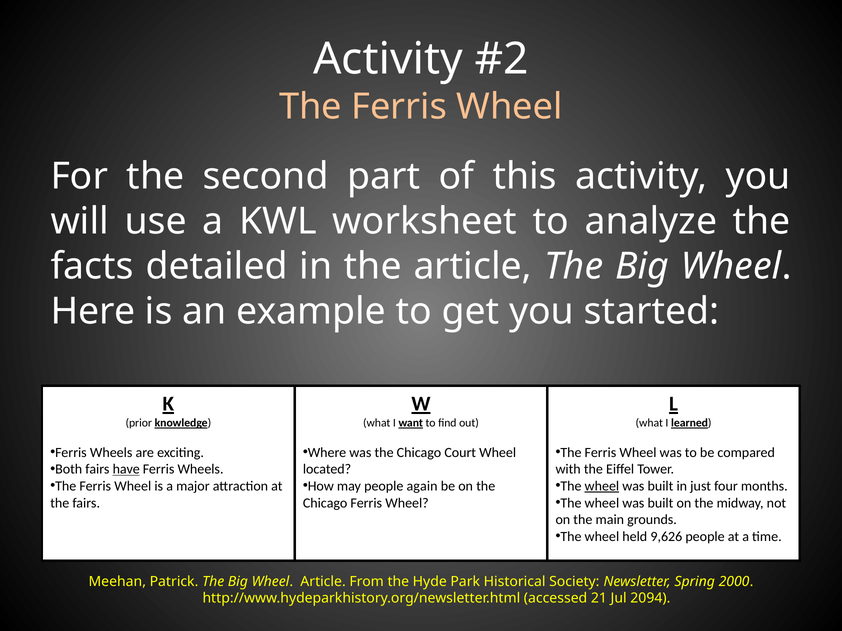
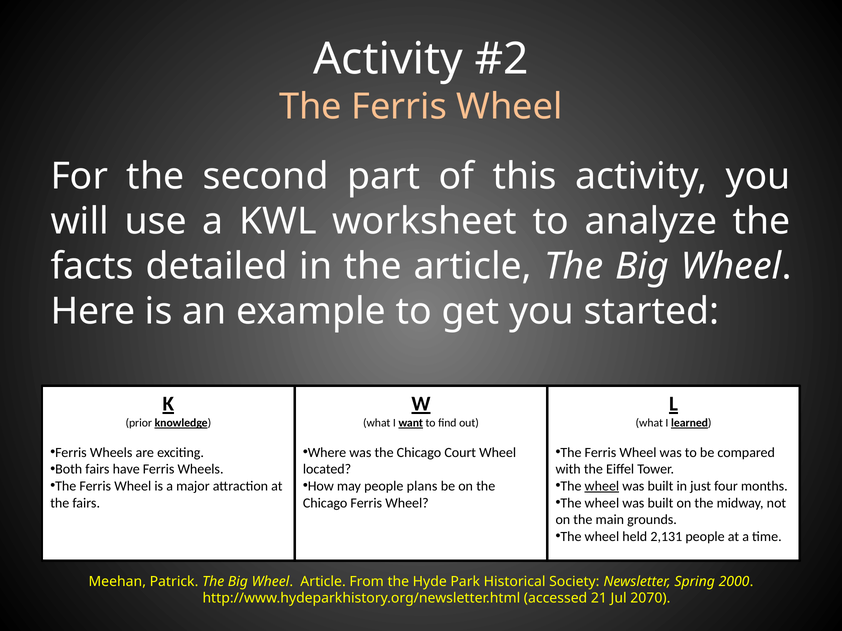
have underline: present -> none
again: again -> plans
9,626: 9,626 -> 2,131
2094: 2094 -> 2070
